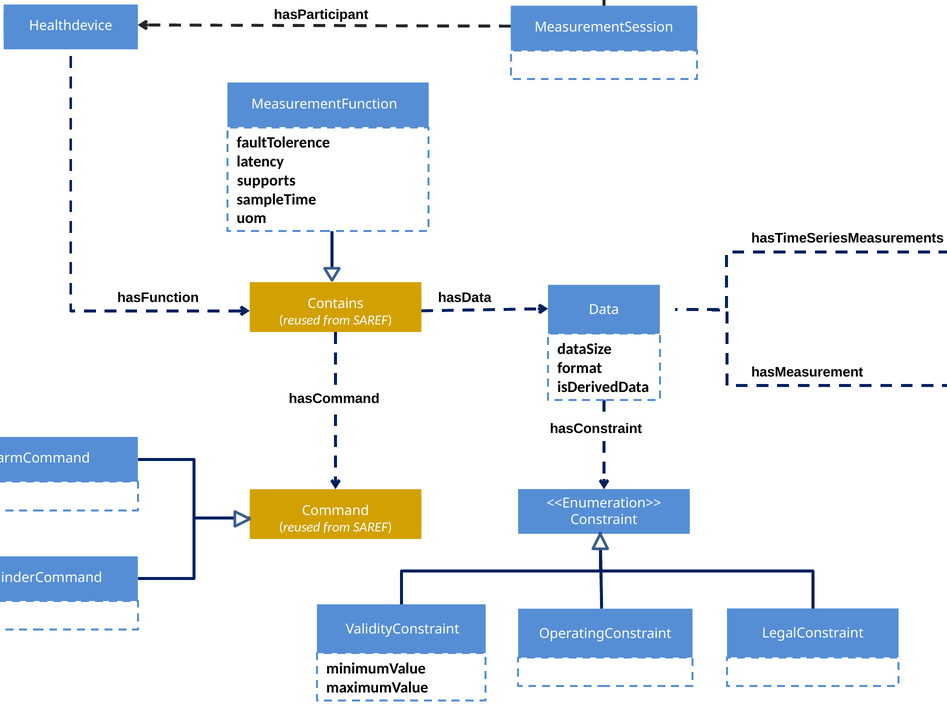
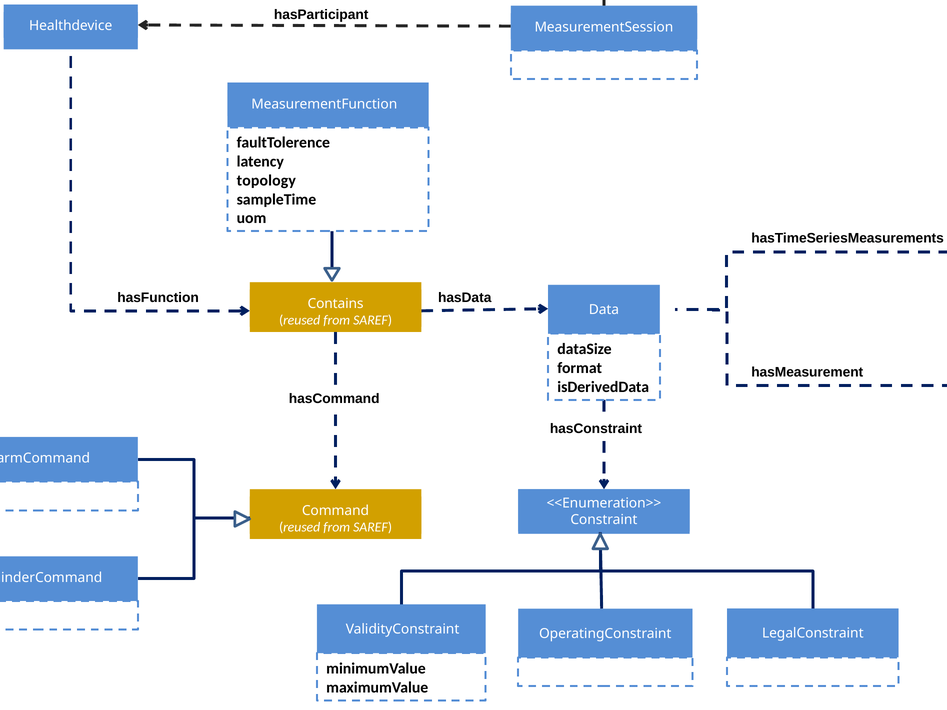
supports: supports -> topology
